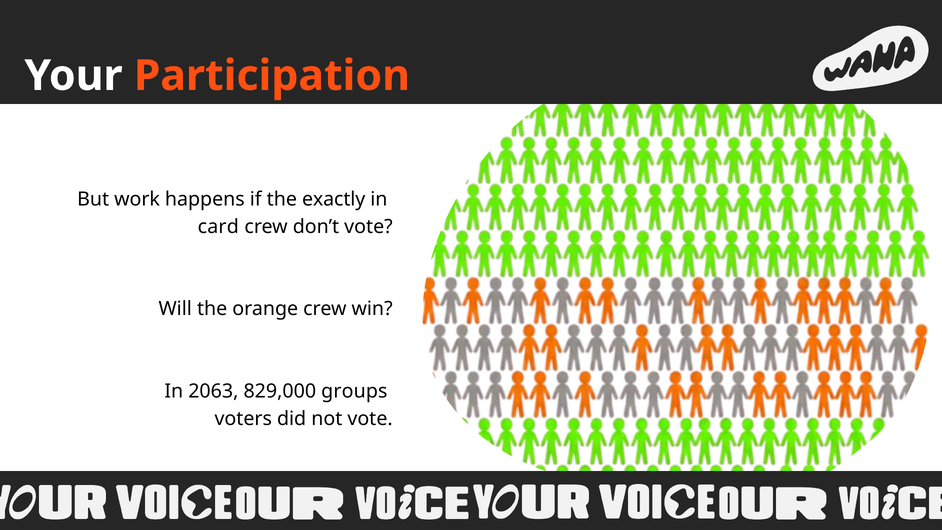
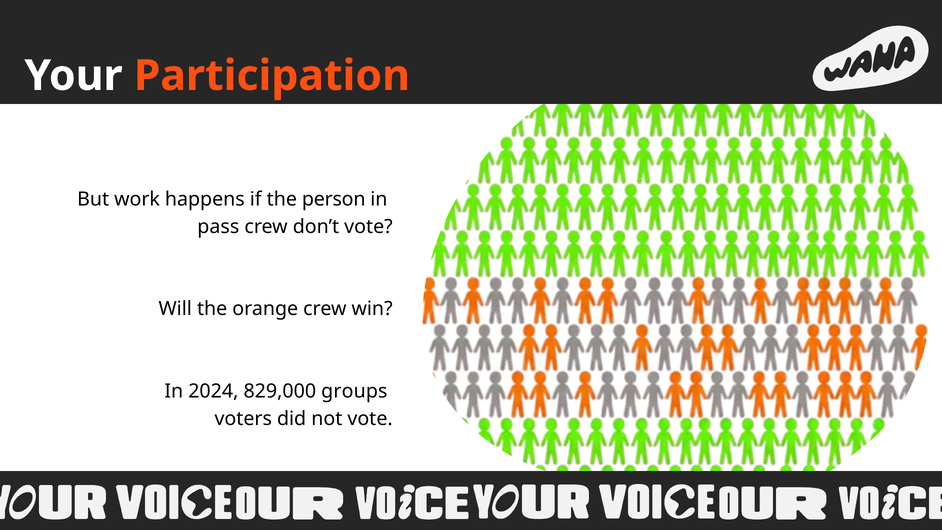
exactly: exactly -> person
card: card -> pass
2063: 2063 -> 2024
